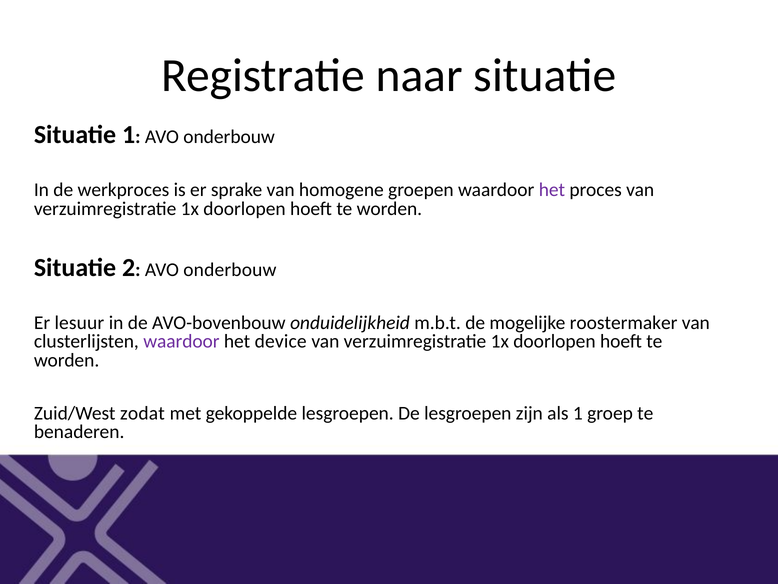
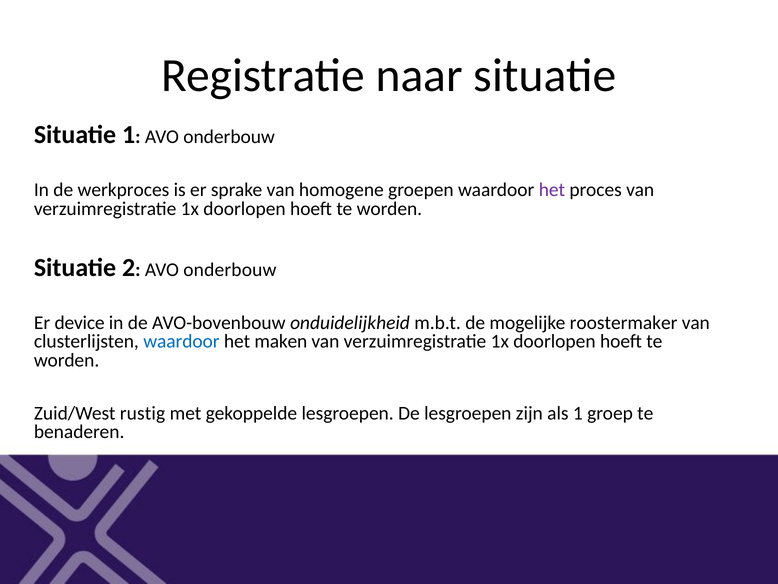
lesuur: lesuur -> device
waardoor at (181, 341) colour: purple -> blue
device: device -> maken
zodat: zodat -> rustig
